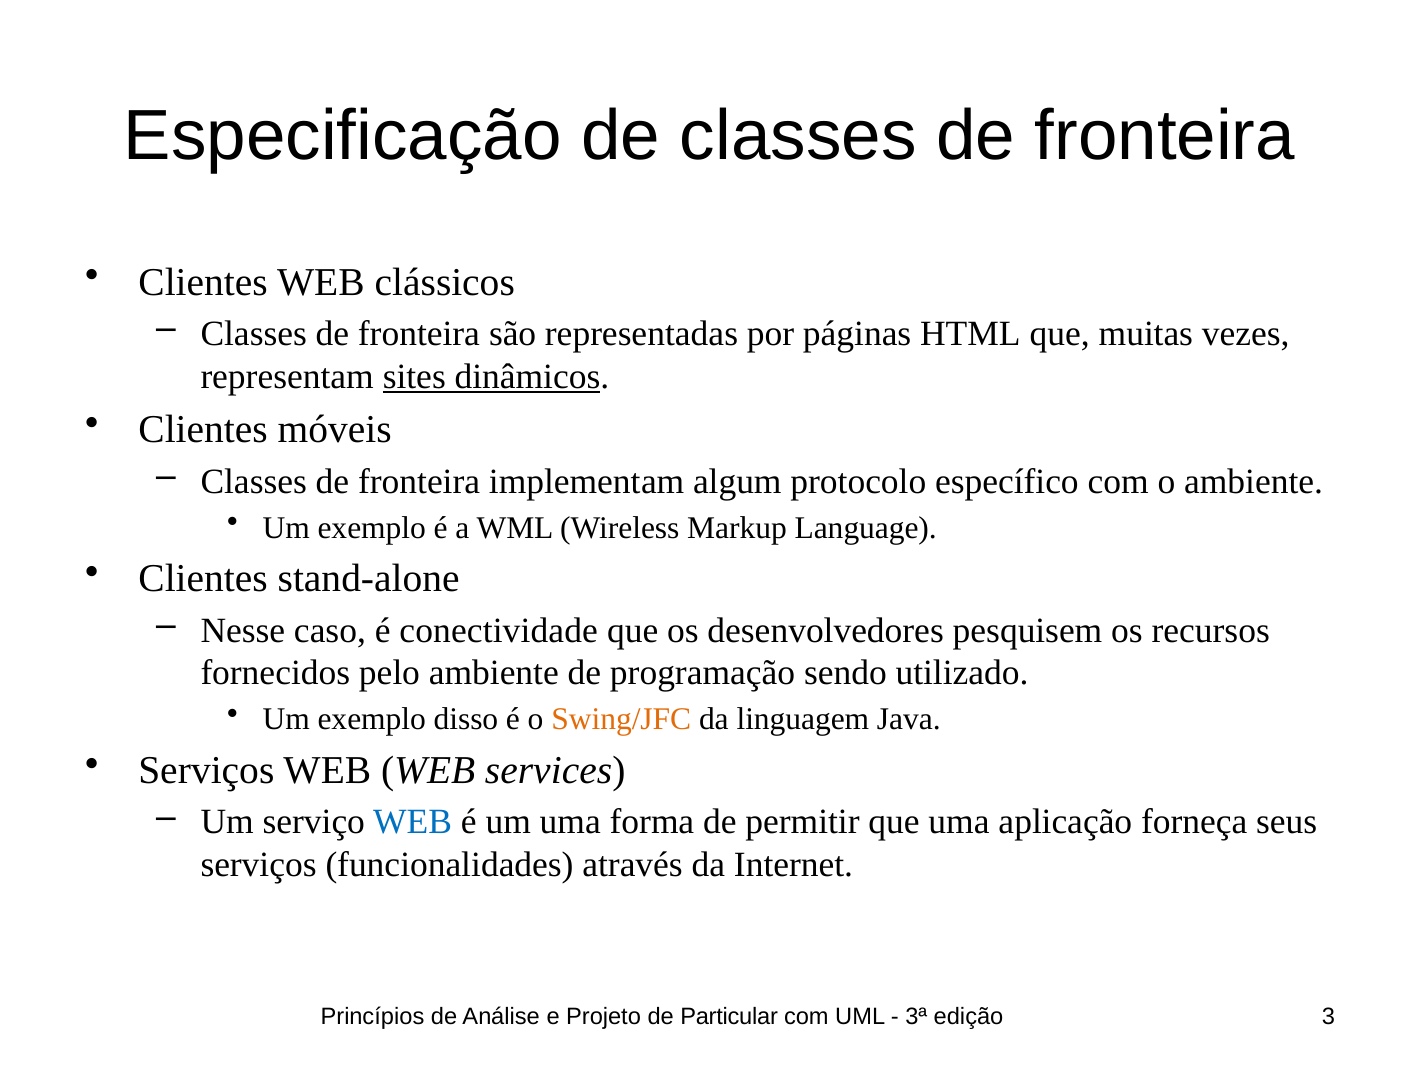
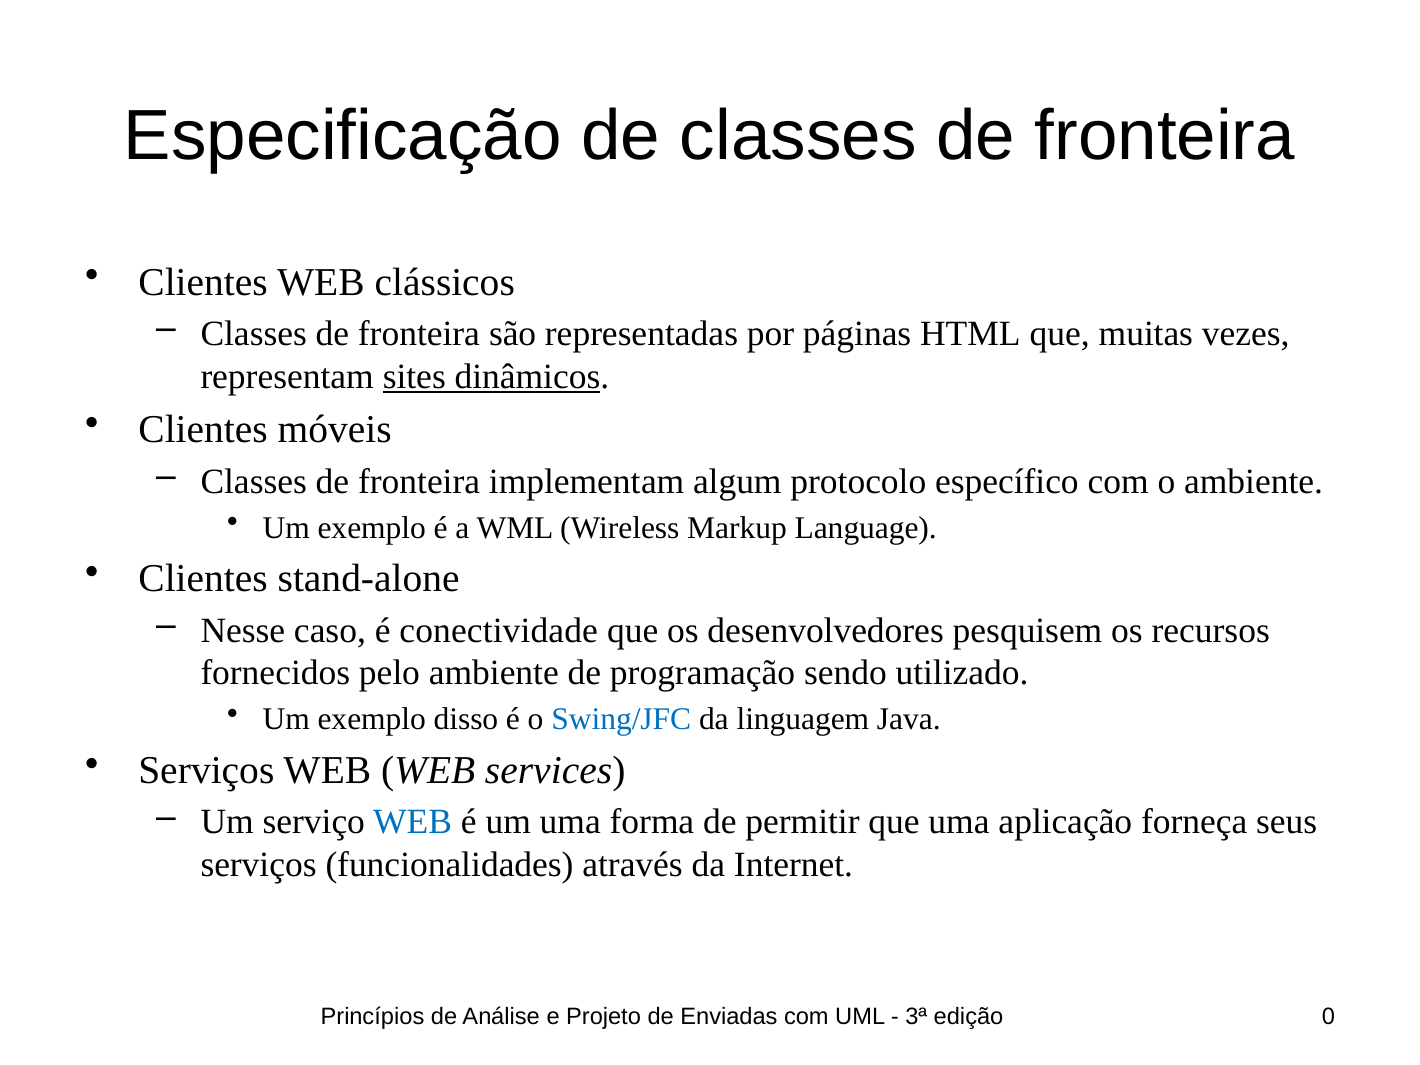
Swing/JFC colour: orange -> blue
Particular: Particular -> Enviadas
3: 3 -> 0
